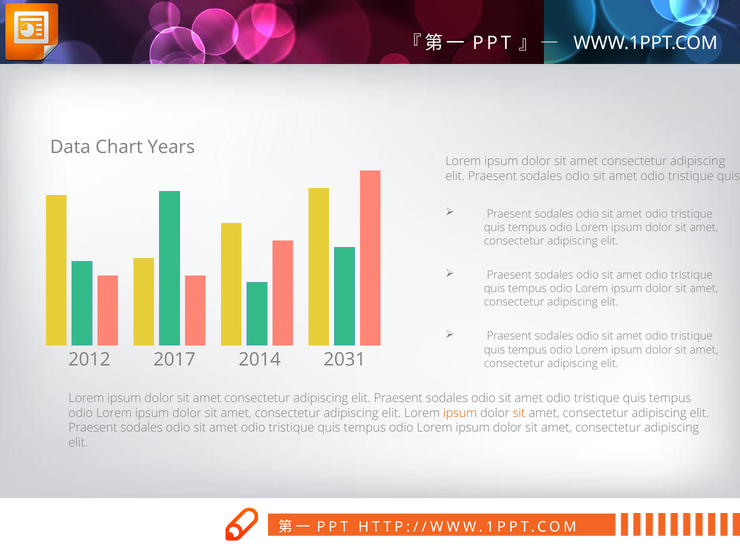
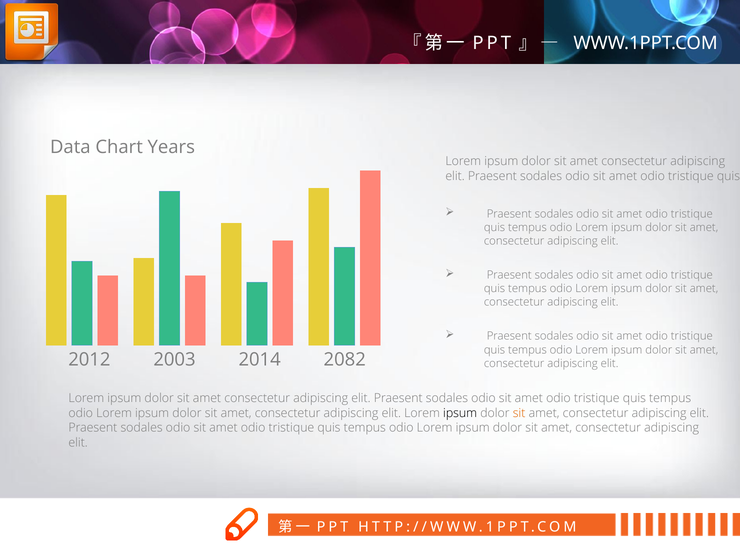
2017: 2017 -> 2003
2031: 2031 -> 2082
ipsum at (460, 413) colour: orange -> black
